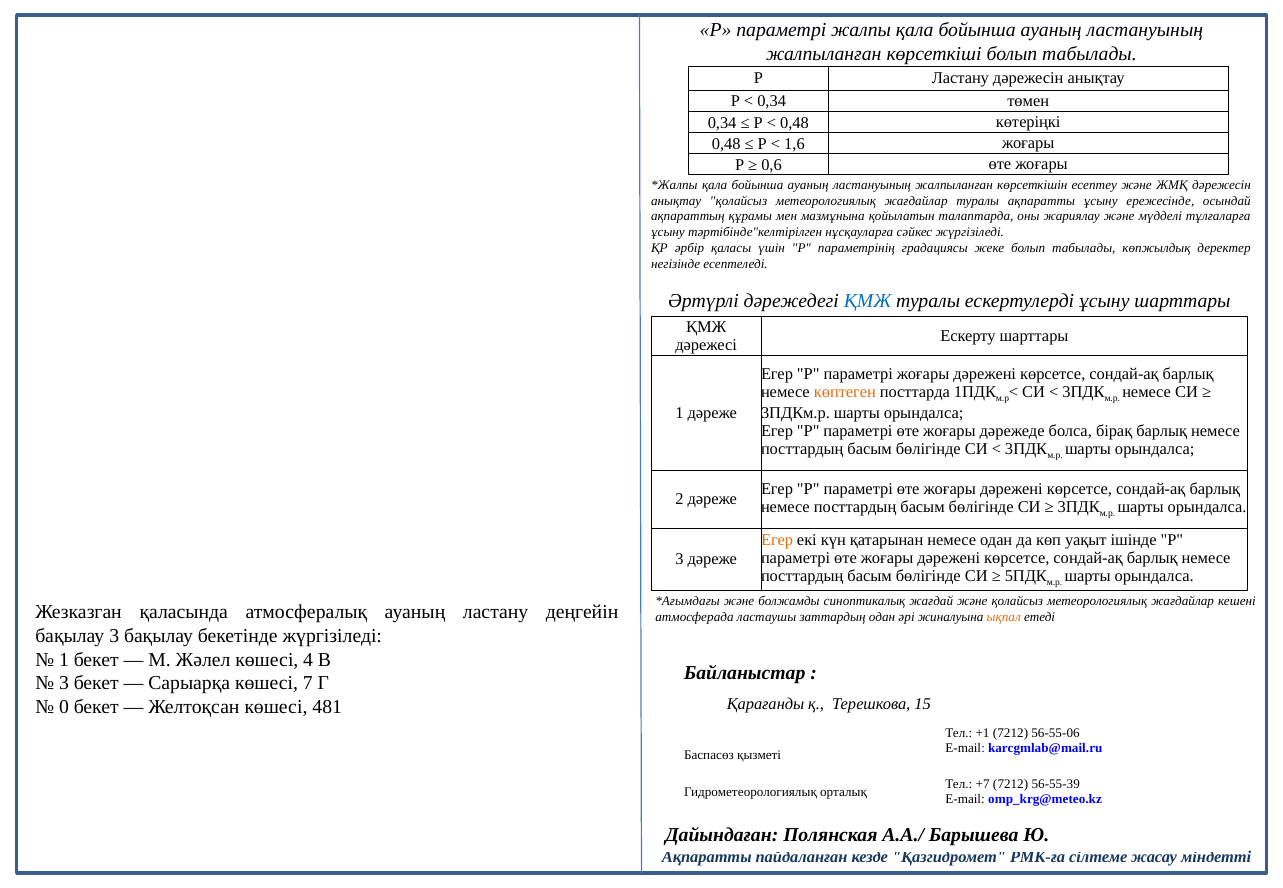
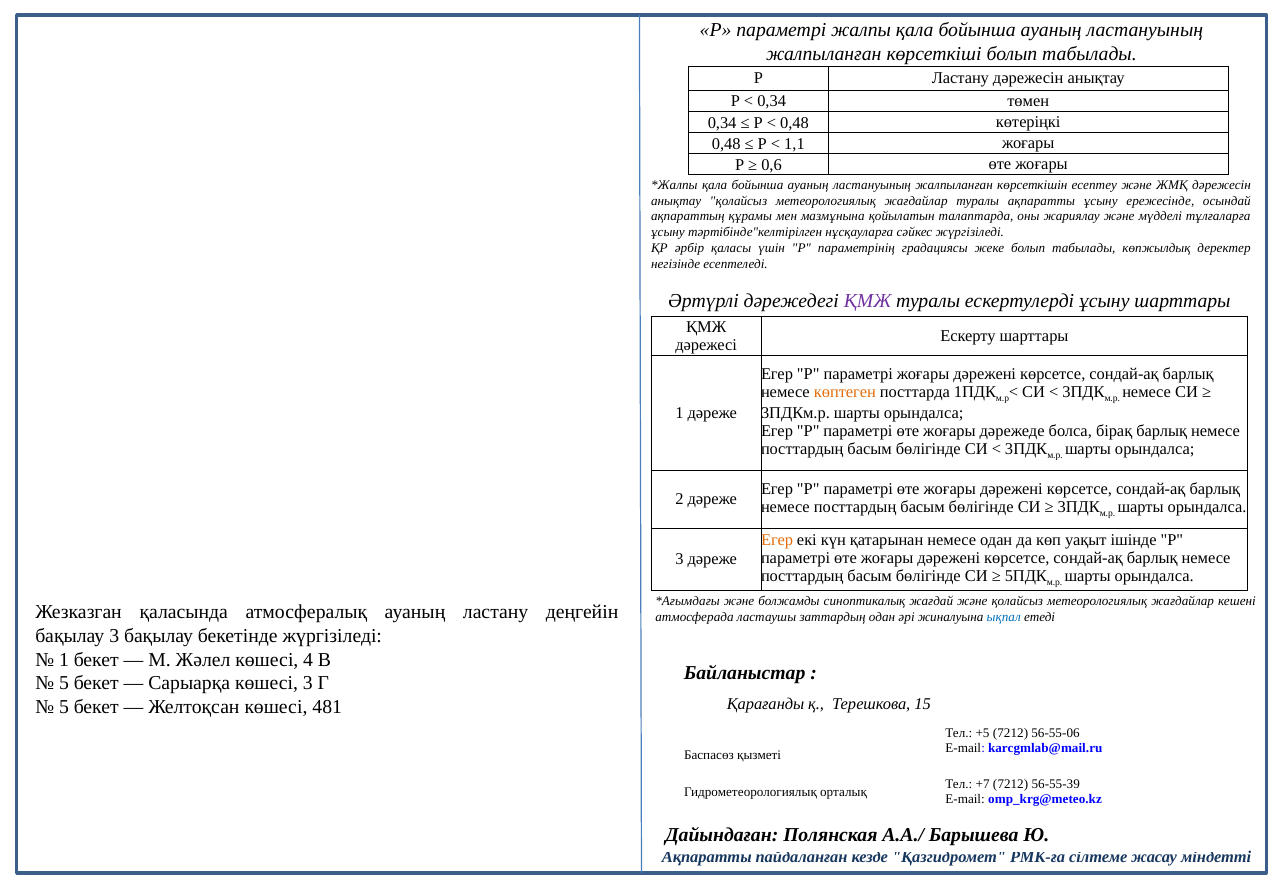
1,6: 1,6 -> 1,1
ҚМЖ at (868, 301) colour: blue -> purple
ықпал colour: orange -> blue
3 at (64, 683): 3 -> 5
көшесі 7: 7 -> 3
0 at (64, 707): 0 -> 5
+1: +1 -> +5
